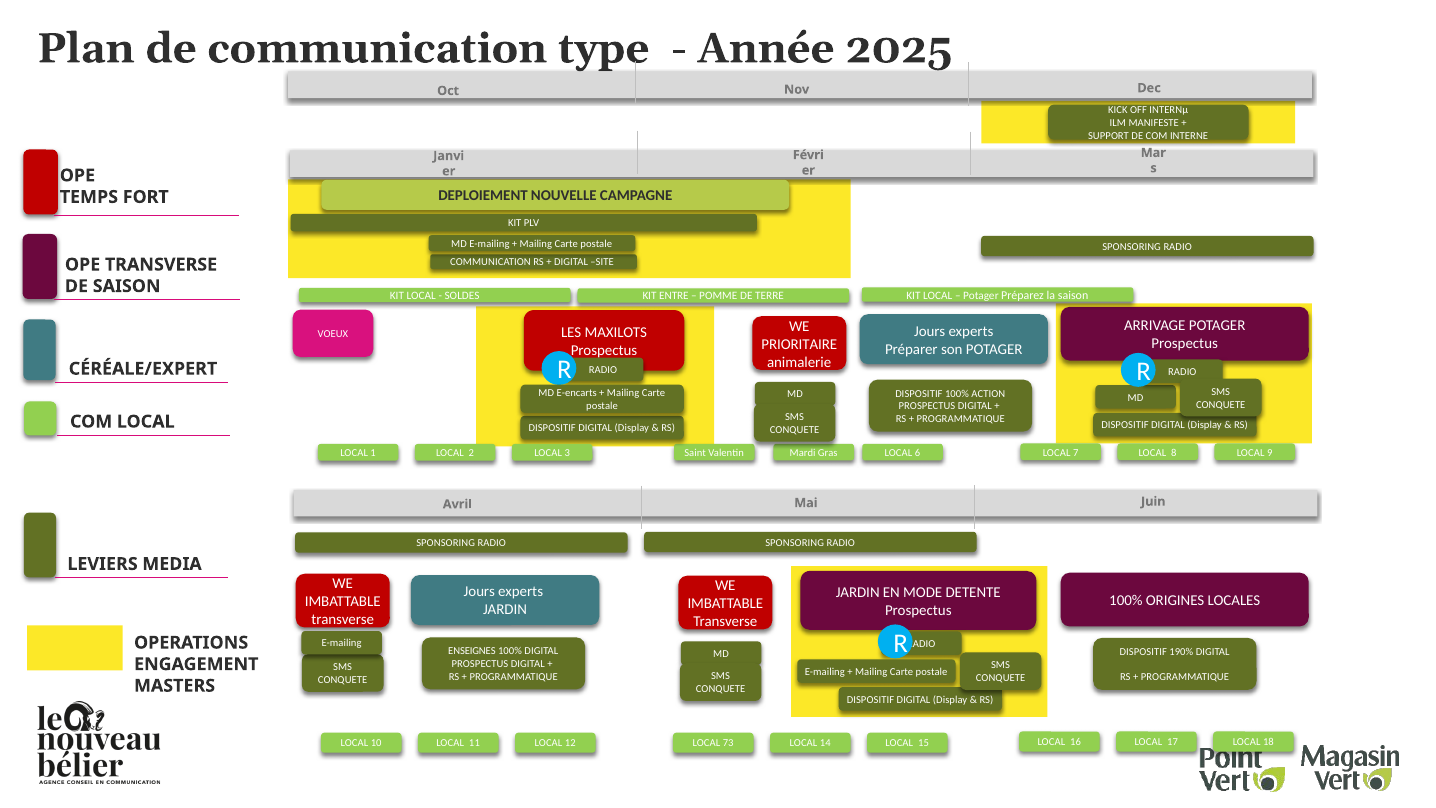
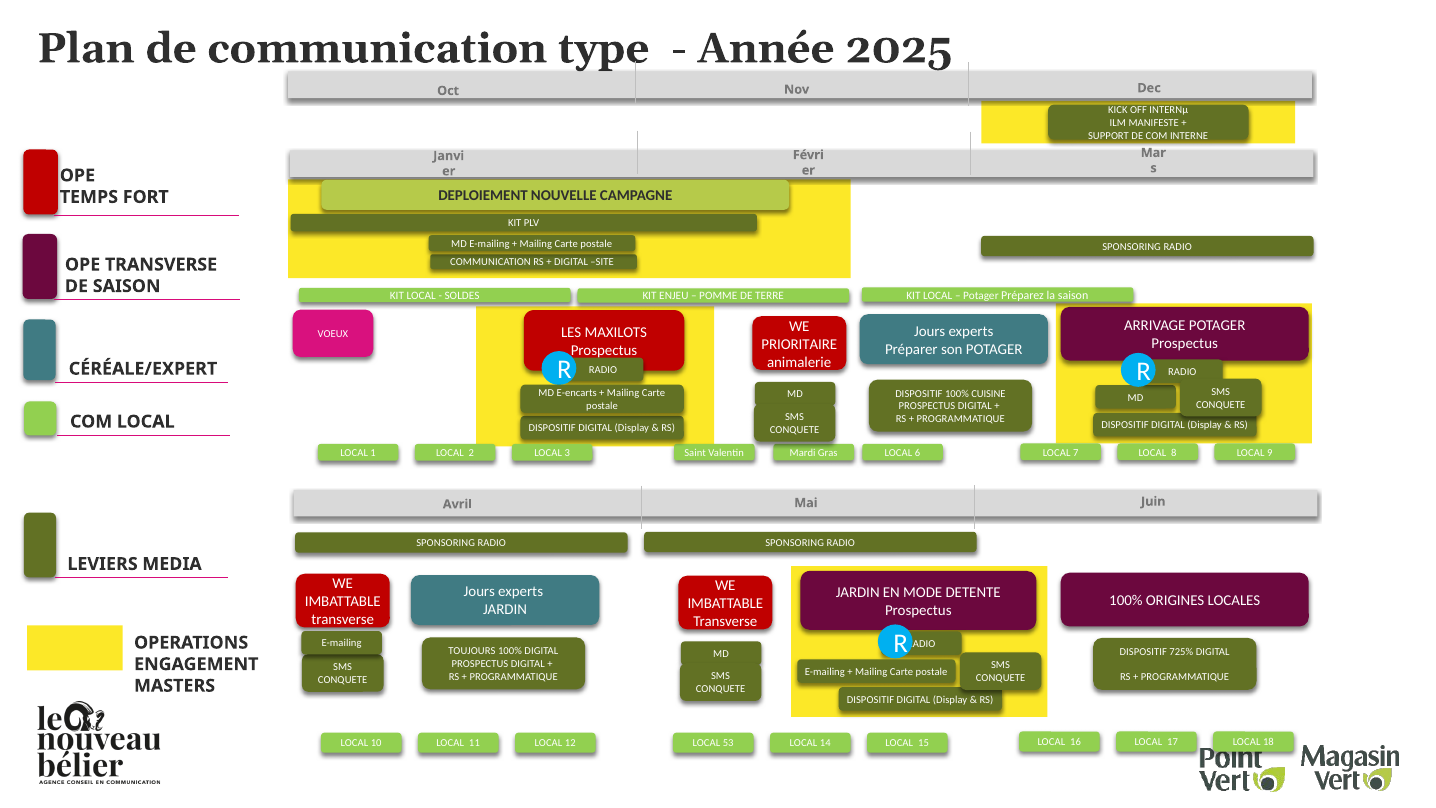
ENTRE: ENTRE -> ENJEU
ACTION: ACTION -> CUISINE
ENSEIGNES: ENSEIGNES -> TOUJOURS
190%: 190% -> 725%
73: 73 -> 53
